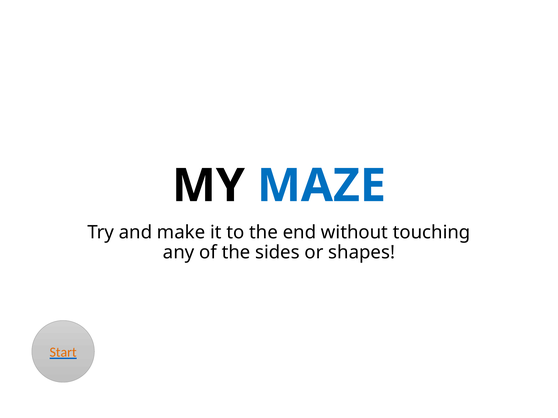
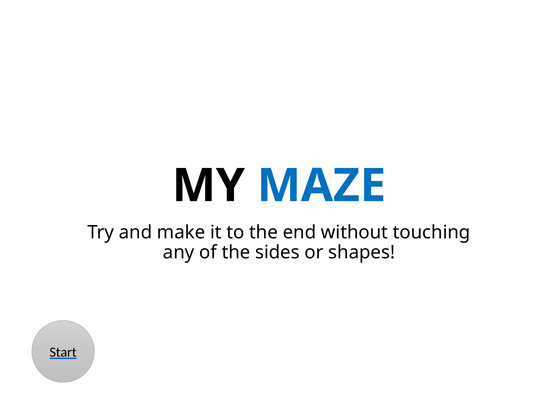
Start colour: orange -> black
